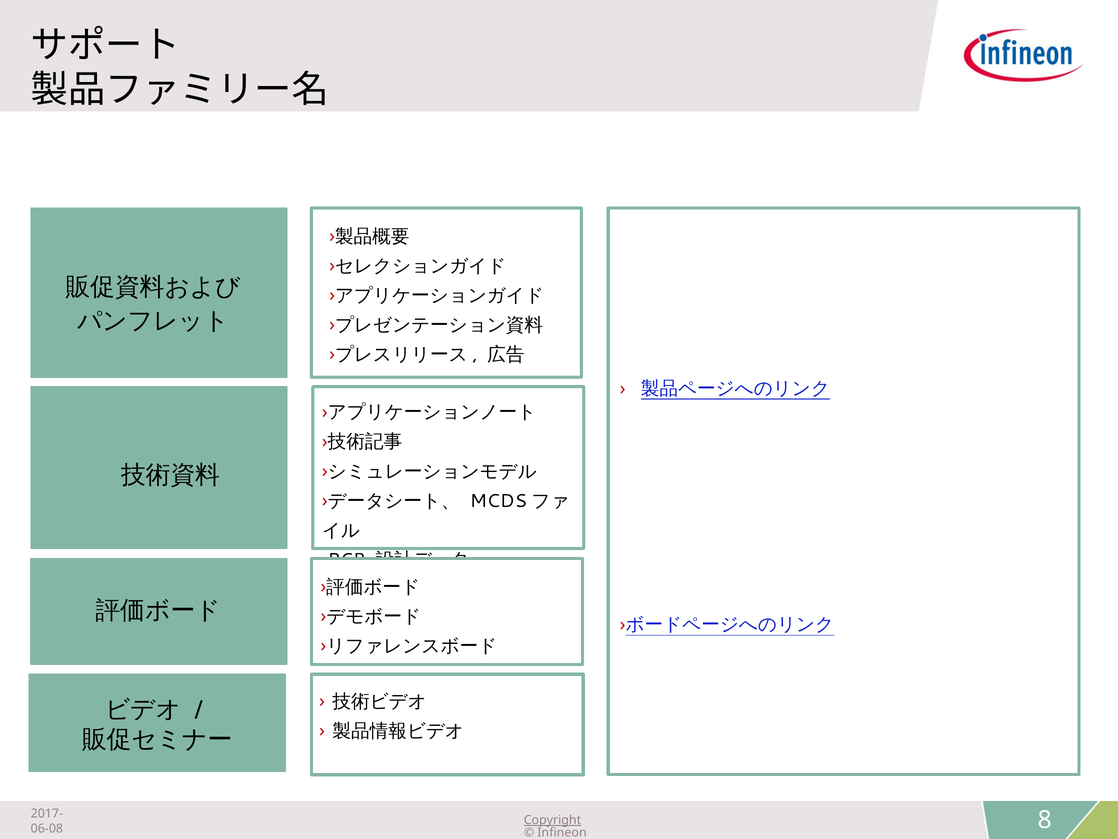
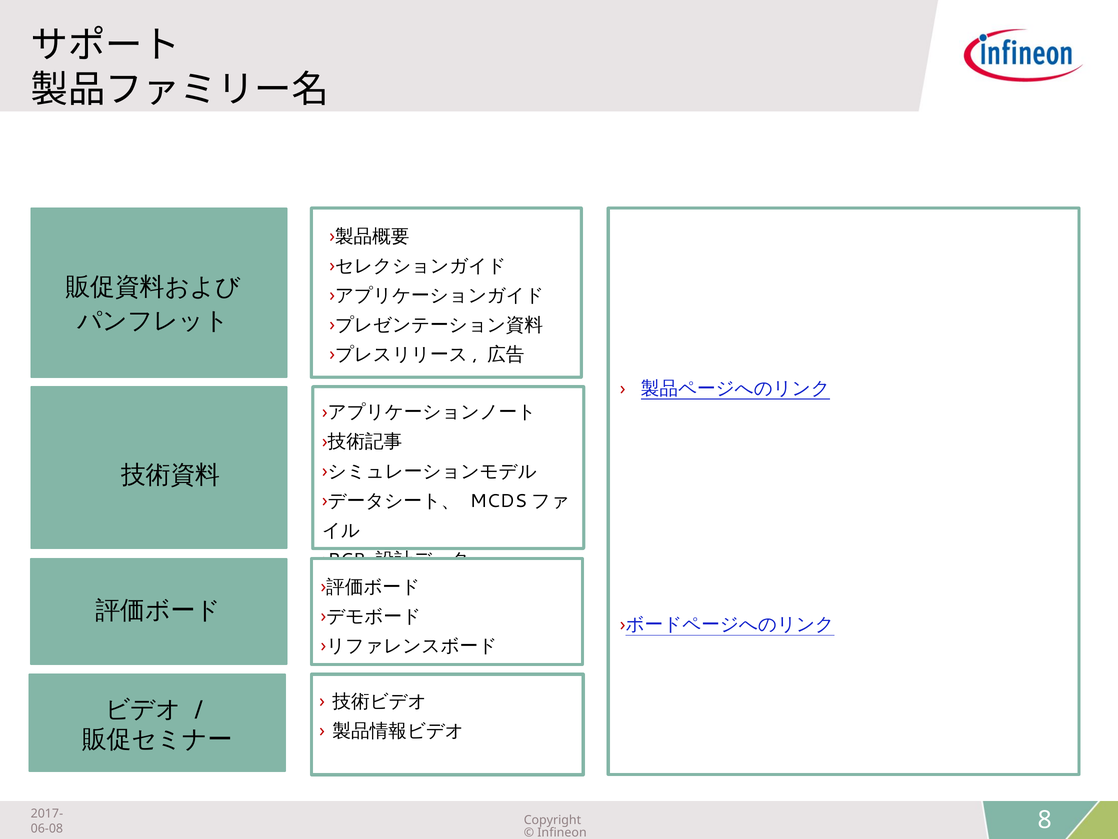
Copyright underline: present -> none
